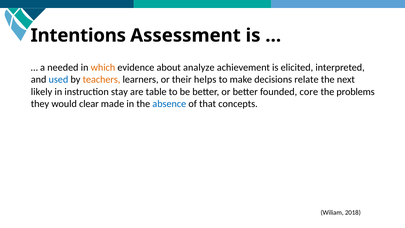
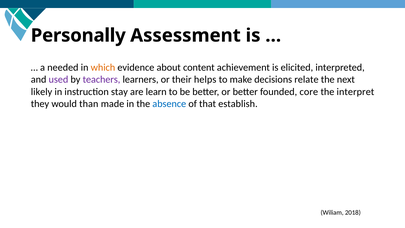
Intentions: Intentions -> Personally
analyze: analyze -> content
used colour: blue -> purple
teachers colour: orange -> purple
table: table -> learn
problems: problems -> interpret
clear: clear -> than
concepts: concepts -> establish
